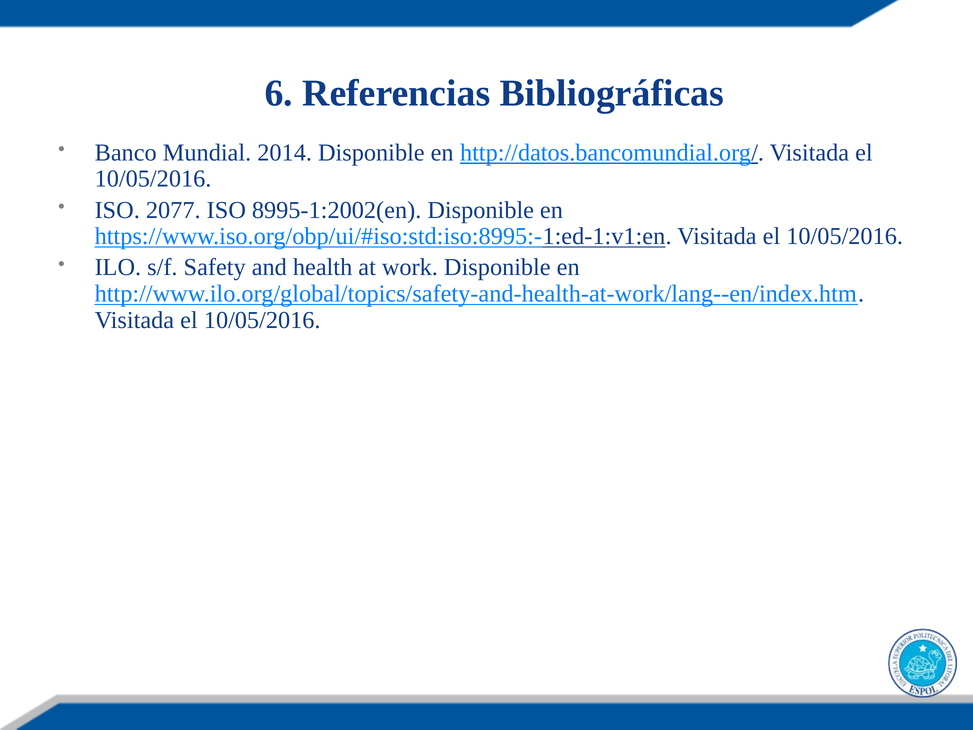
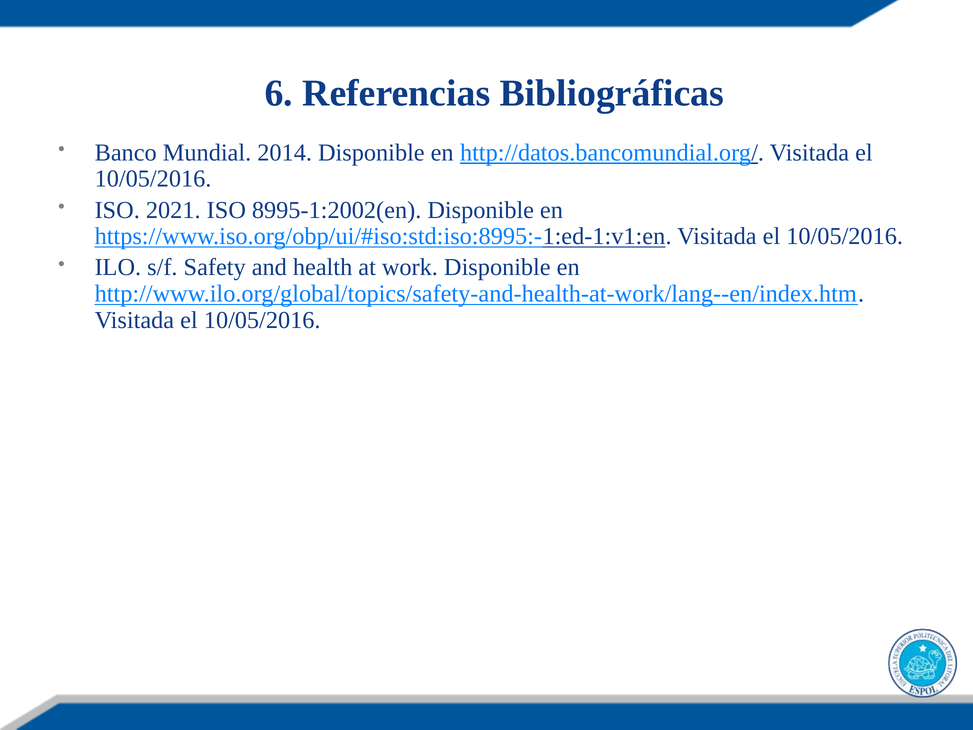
2077: 2077 -> 2021
